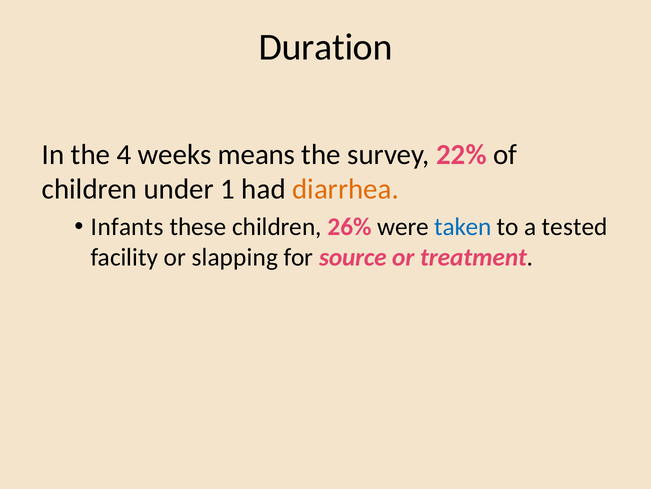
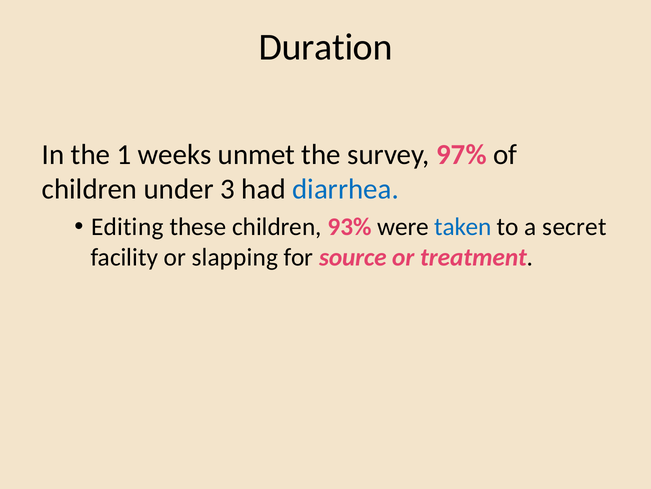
4: 4 -> 1
means: means -> unmet
22%: 22% -> 97%
1: 1 -> 3
diarrhea colour: orange -> blue
Infants: Infants -> Editing
26%: 26% -> 93%
tested: tested -> secret
